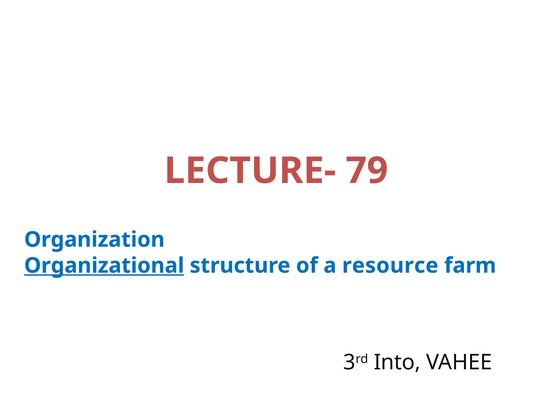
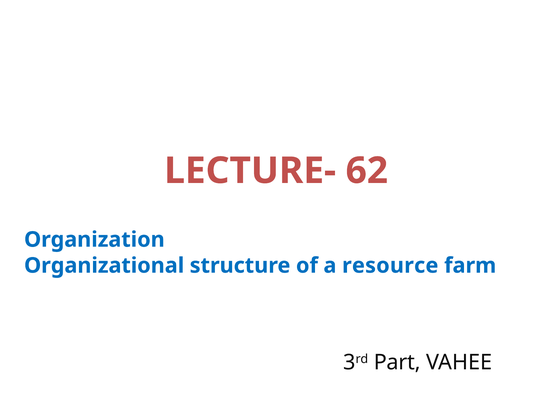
79: 79 -> 62
Organizational underline: present -> none
Into: Into -> Part
